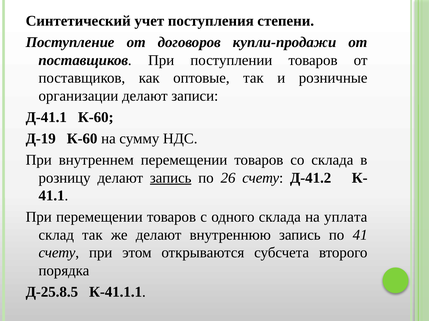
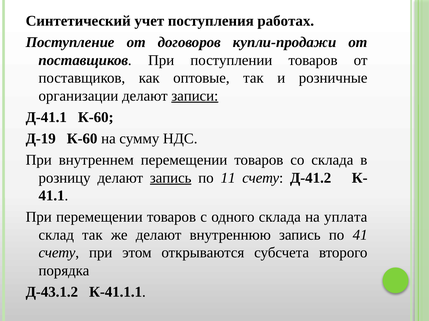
степени: степени -> работах
записи underline: none -> present
26: 26 -> 11
Д-25.8.5: Д-25.8.5 -> Д-43.1.2
